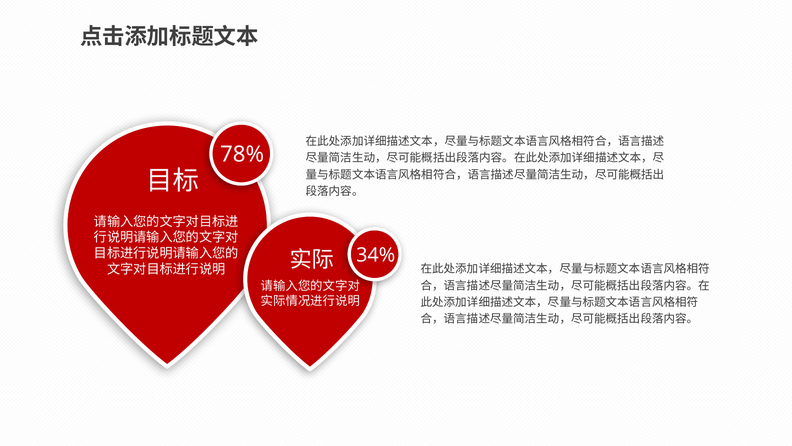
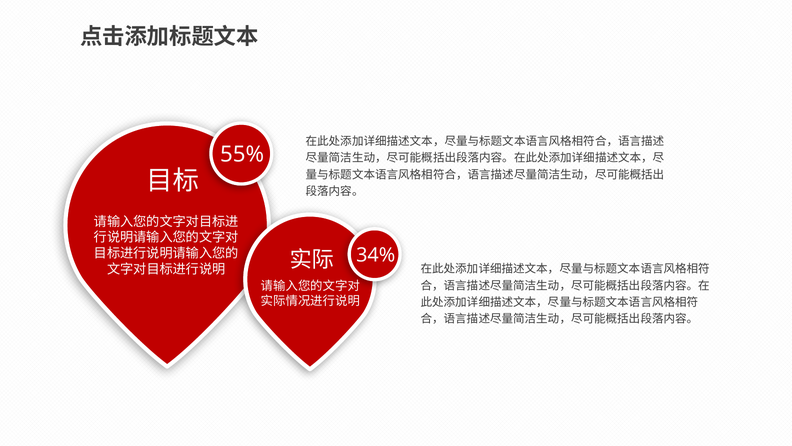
78%: 78% -> 55%
